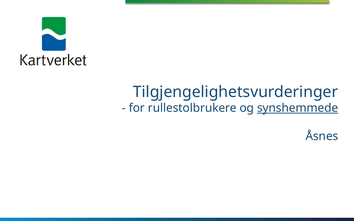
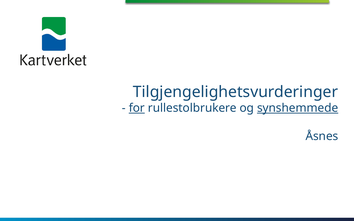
for underline: none -> present
